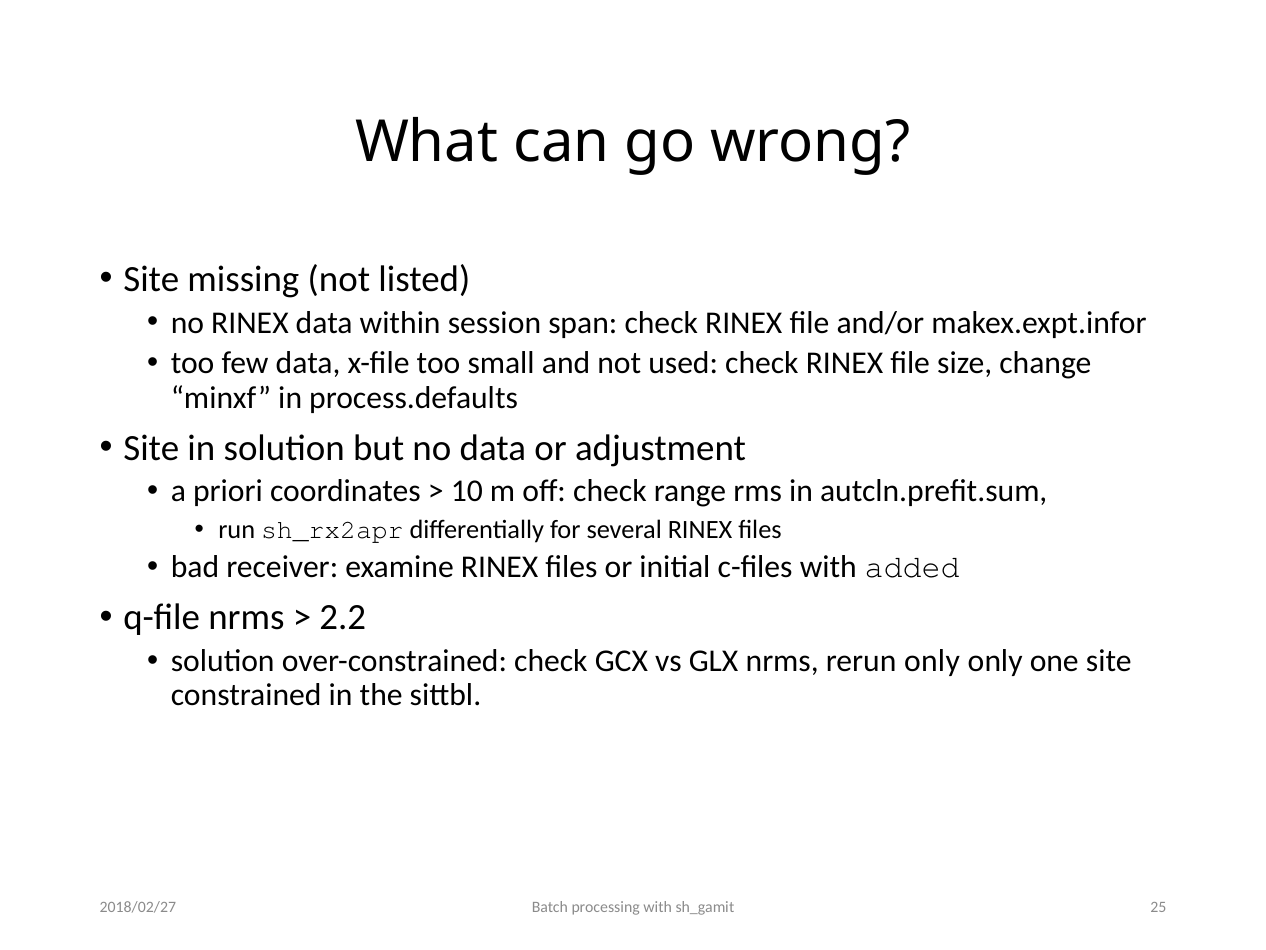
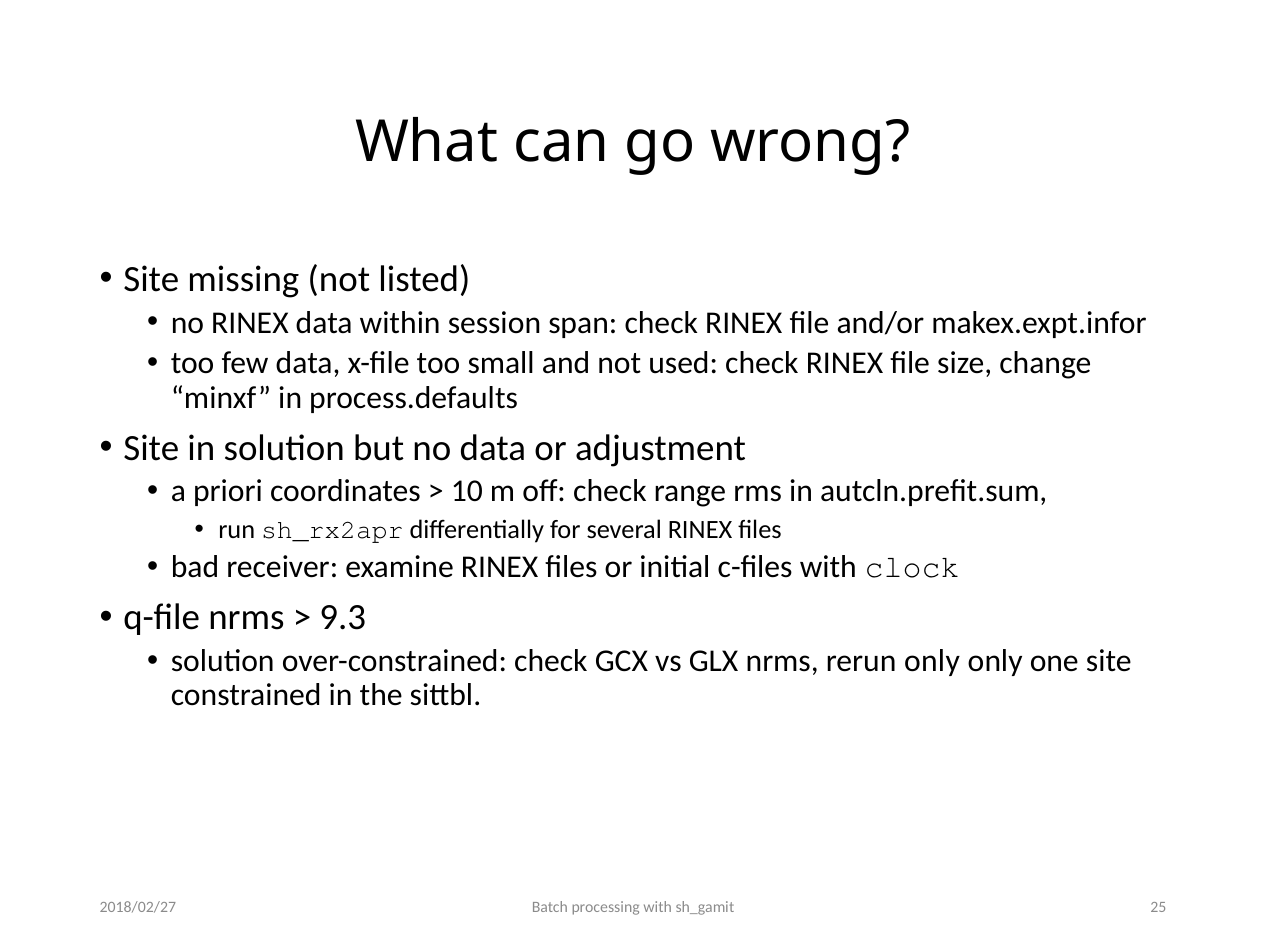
added: added -> clock
2.2: 2.2 -> 9.3
